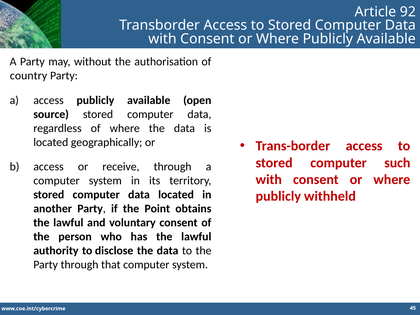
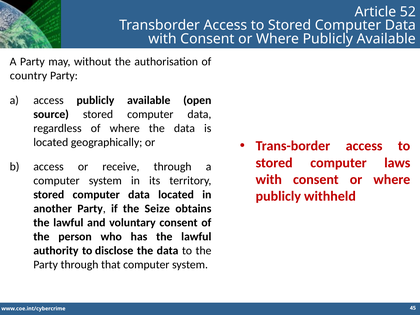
92: 92 -> 52
such: such -> laws
Point: Point -> Seize
